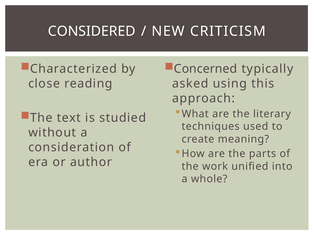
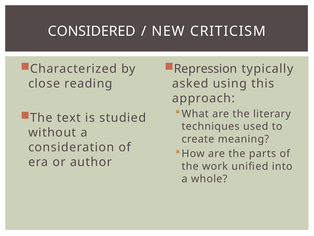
Concerned: Concerned -> Repression
